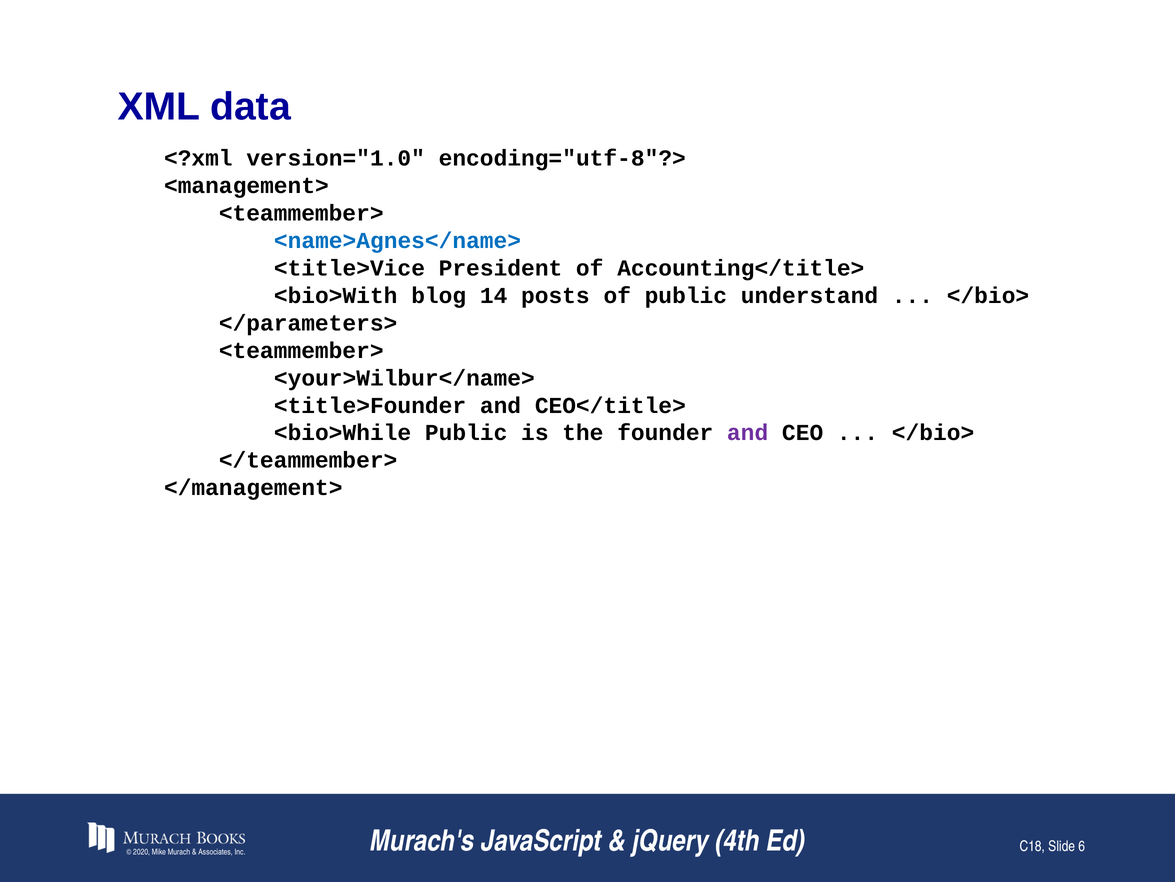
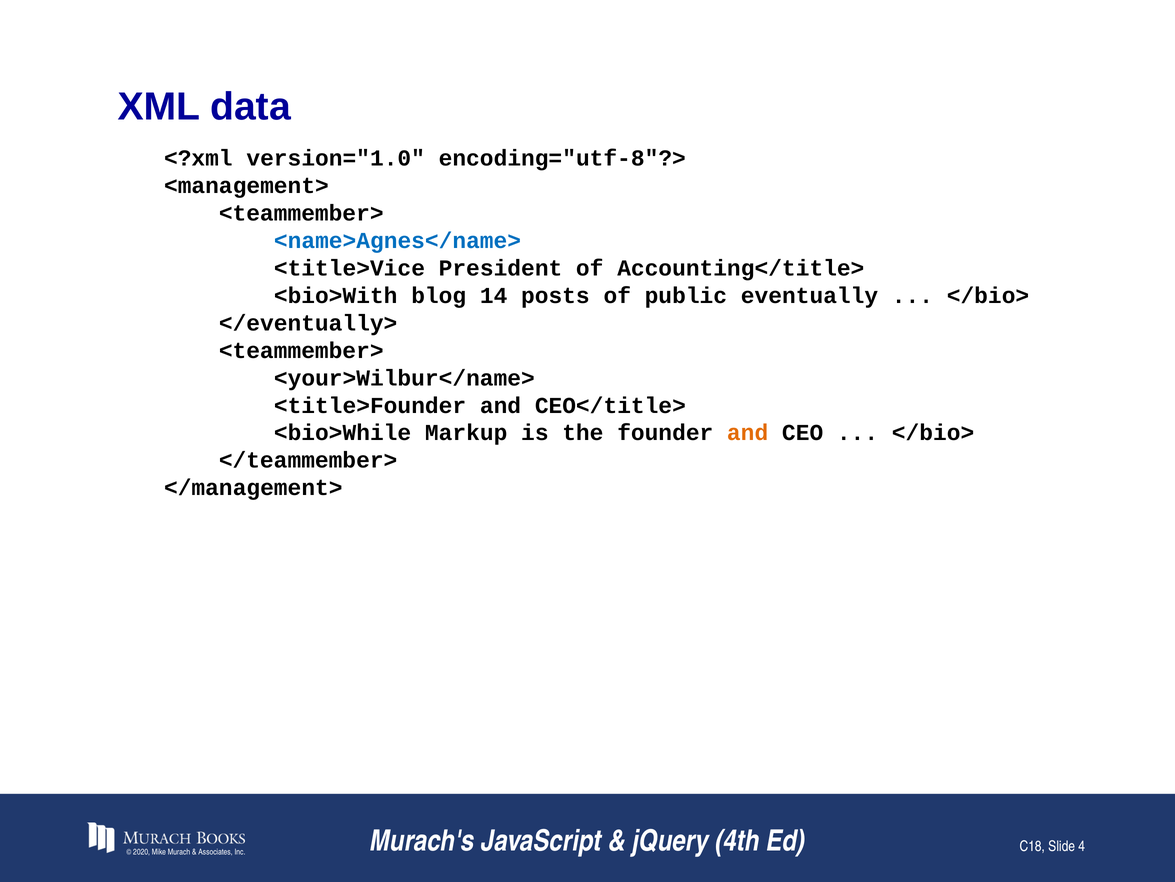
understand: understand -> eventually
</parameters>: </parameters> -> </eventually>
<bio>While Public: Public -> Markup
and at (748, 433) colour: purple -> orange
6: 6 -> 4
